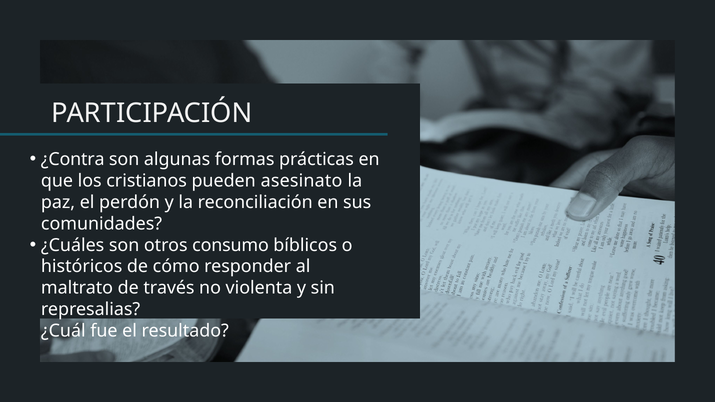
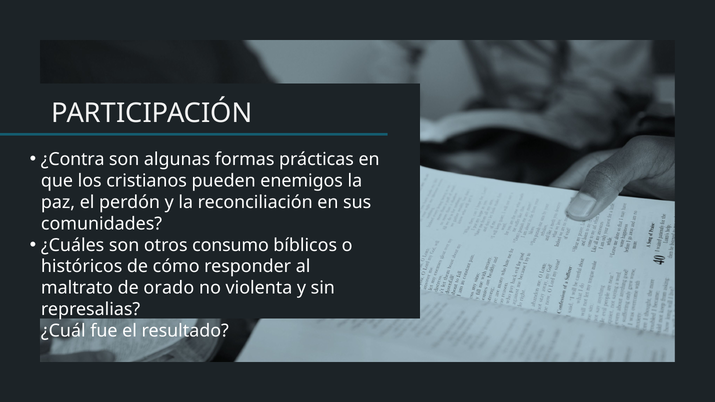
asesinato: asesinato -> enemigos
través: través -> orado
